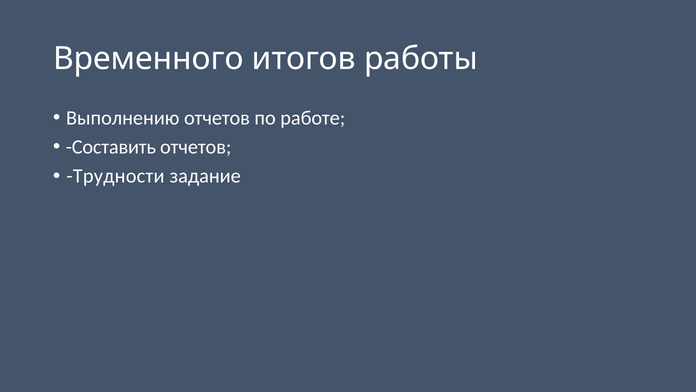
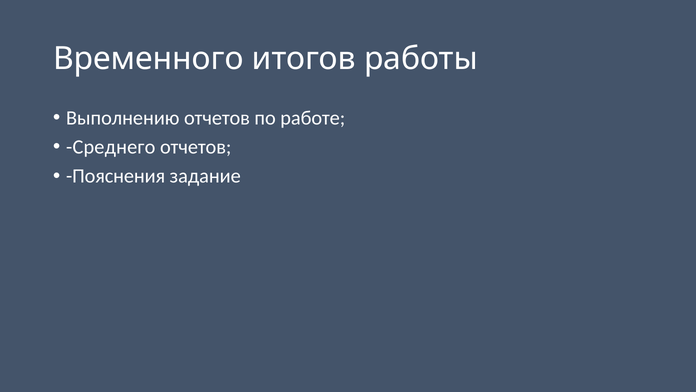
Составить: Составить -> Среднего
Трудности: Трудности -> Пояснения
